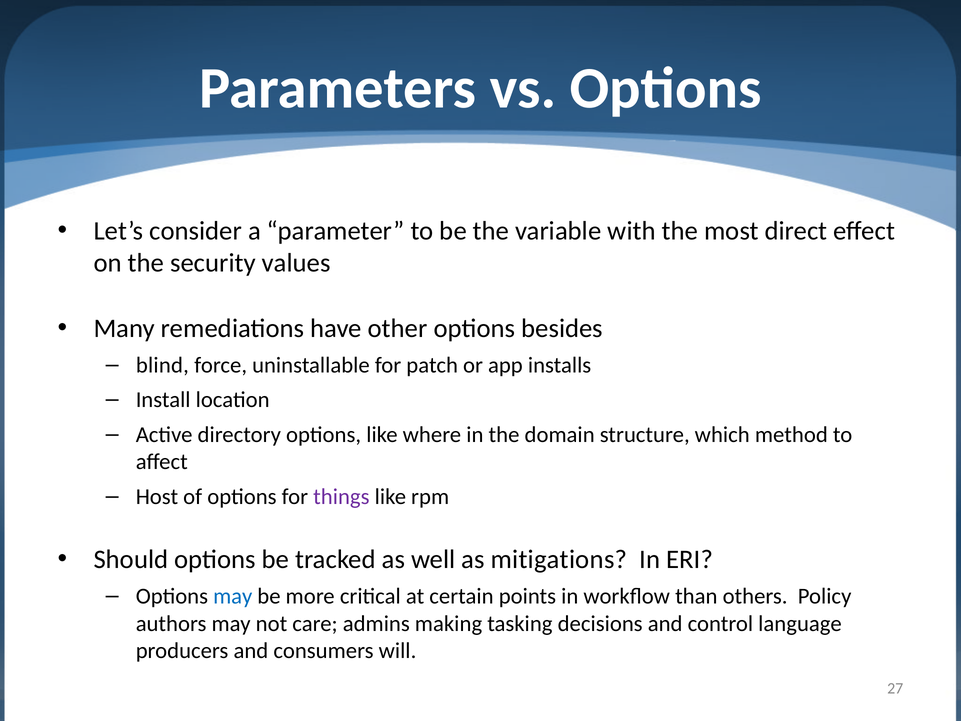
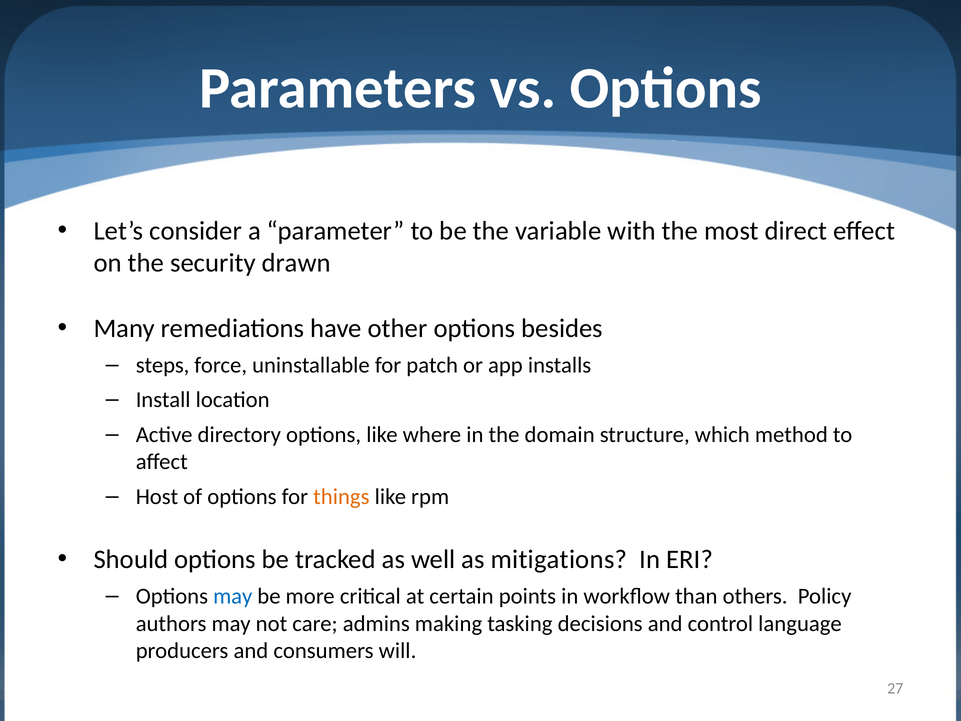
values: values -> drawn
blind: blind -> steps
things colour: purple -> orange
